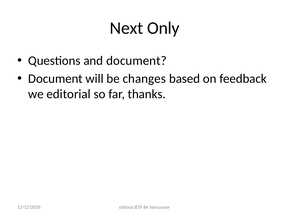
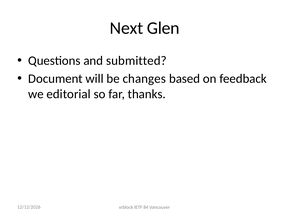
Only: Only -> Glen
and document: document -> submitted
